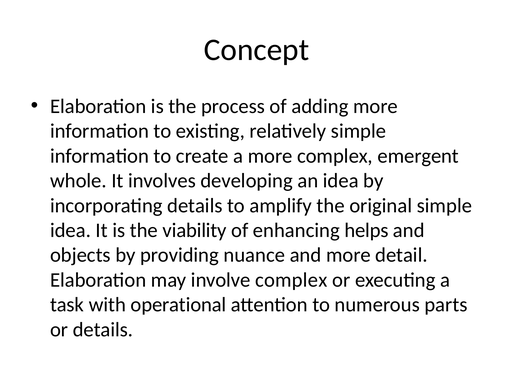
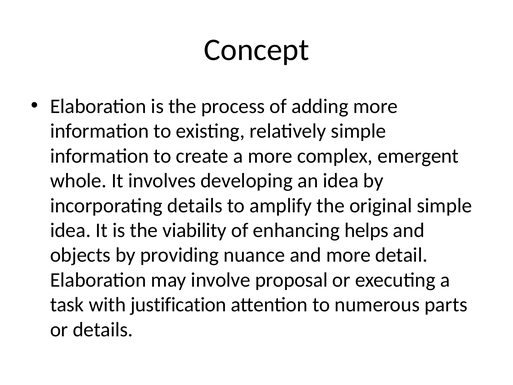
involve complex: complex -> proposal
operational: operational -> justification
